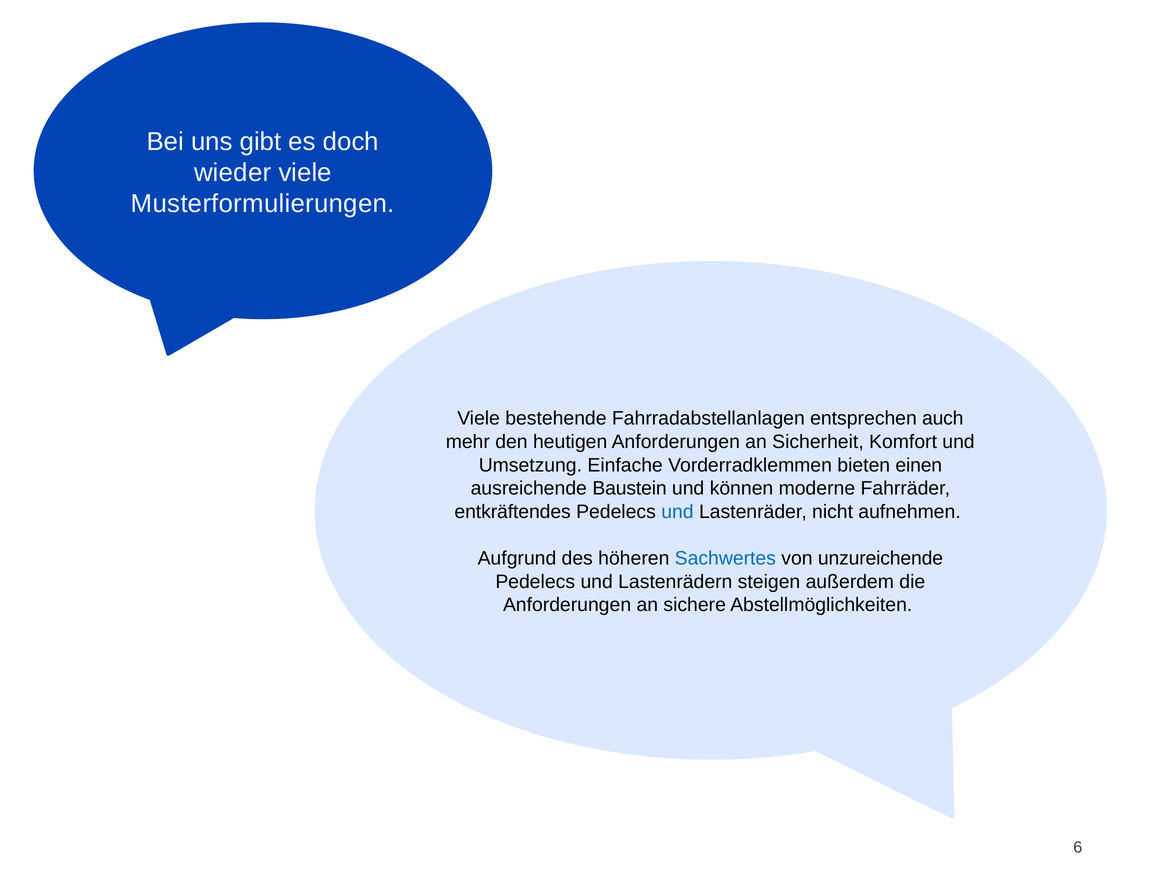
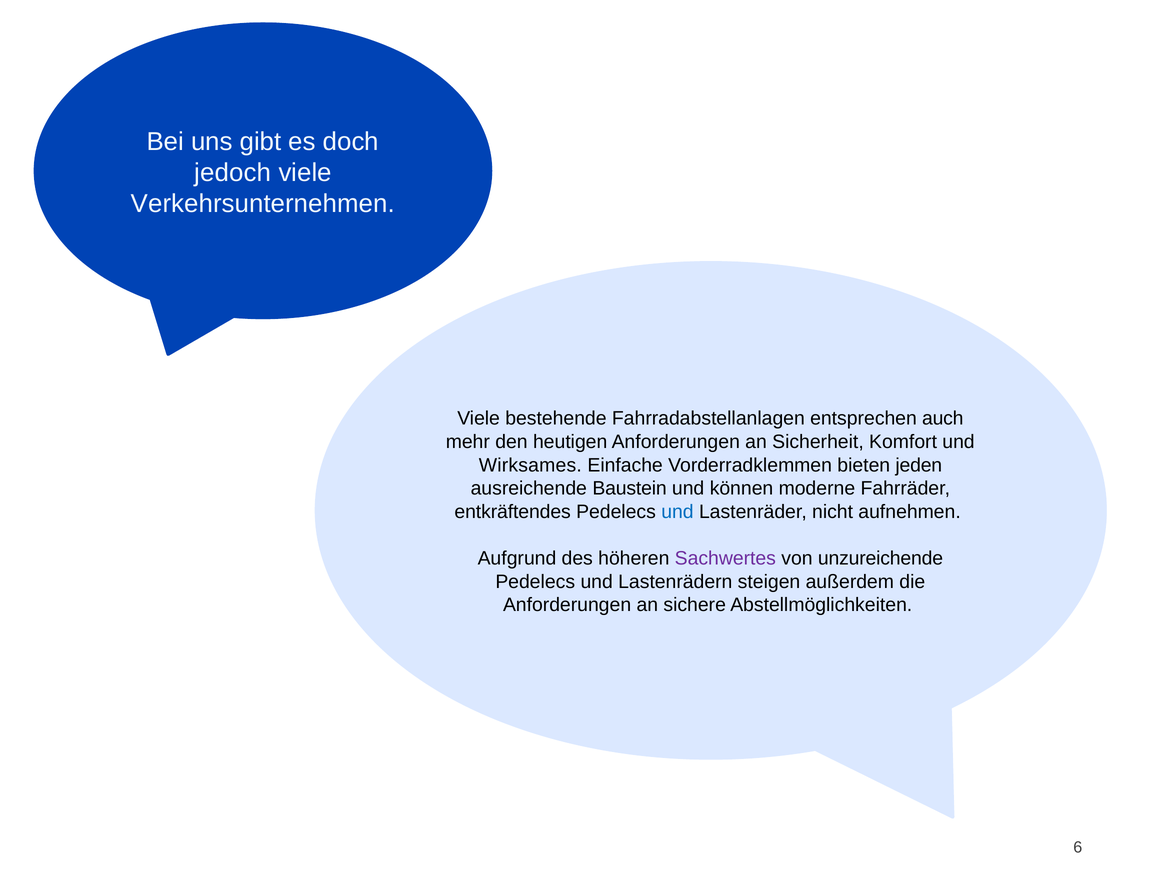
wieder: wieder -> jedoch
Musterformulierungen: Musterformulierungen -> Verkehrsunternehmen
Umsetzung: Umsetzung -> Wirksames
einen: einen -> jeden
Sachwertes colour: blue -> purple
